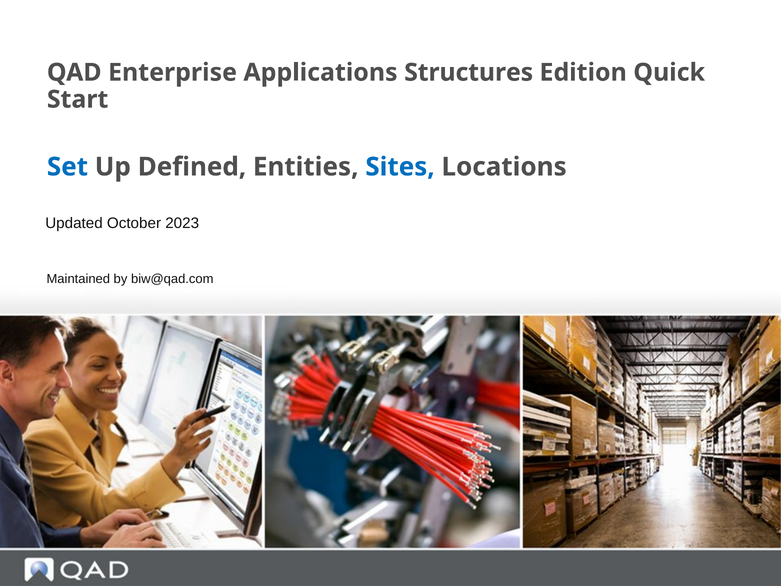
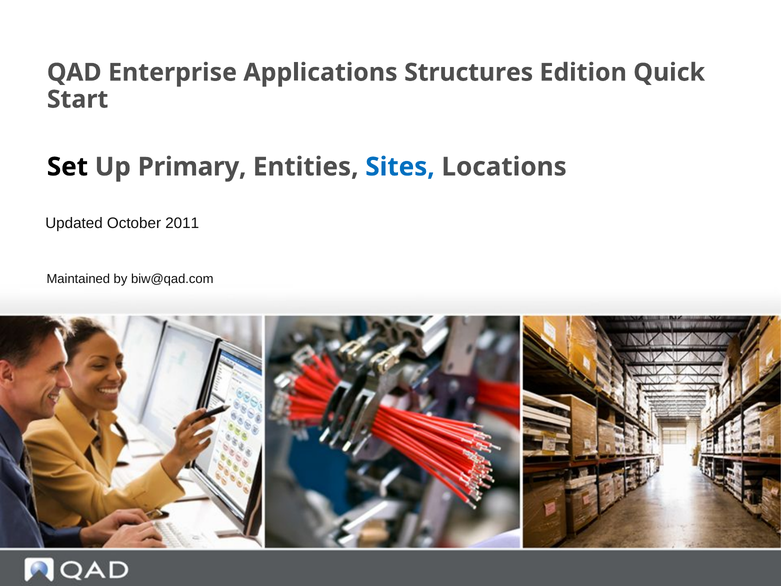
Set at (67, 167) colour: blue -> black
Defined: Defined -> Primary
2023: 2023 -> 2011
